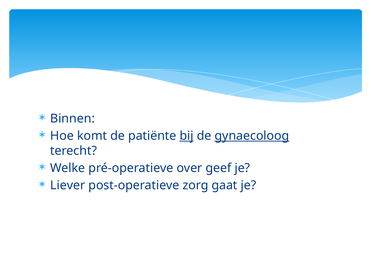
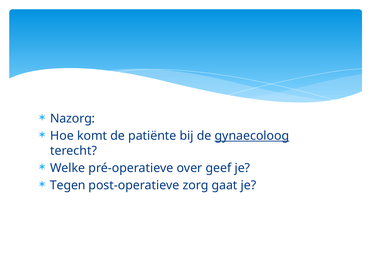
Binnen: Binnen -> Nazorg
bij underline: present -> none
Liever: Liever -> Tegen
